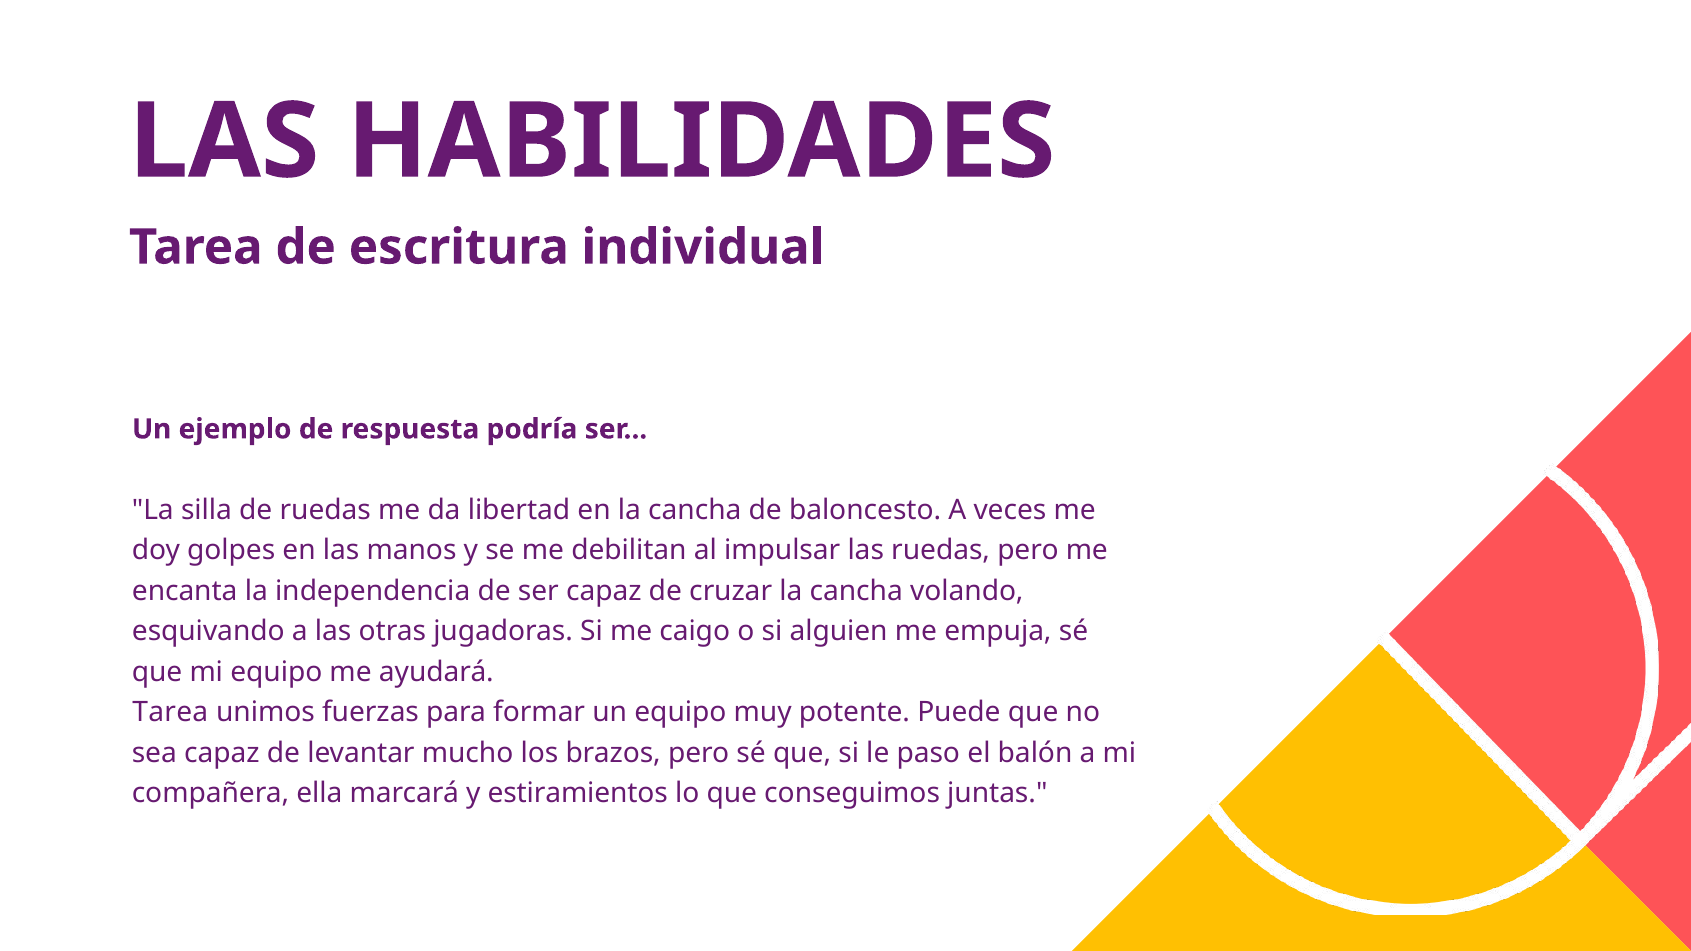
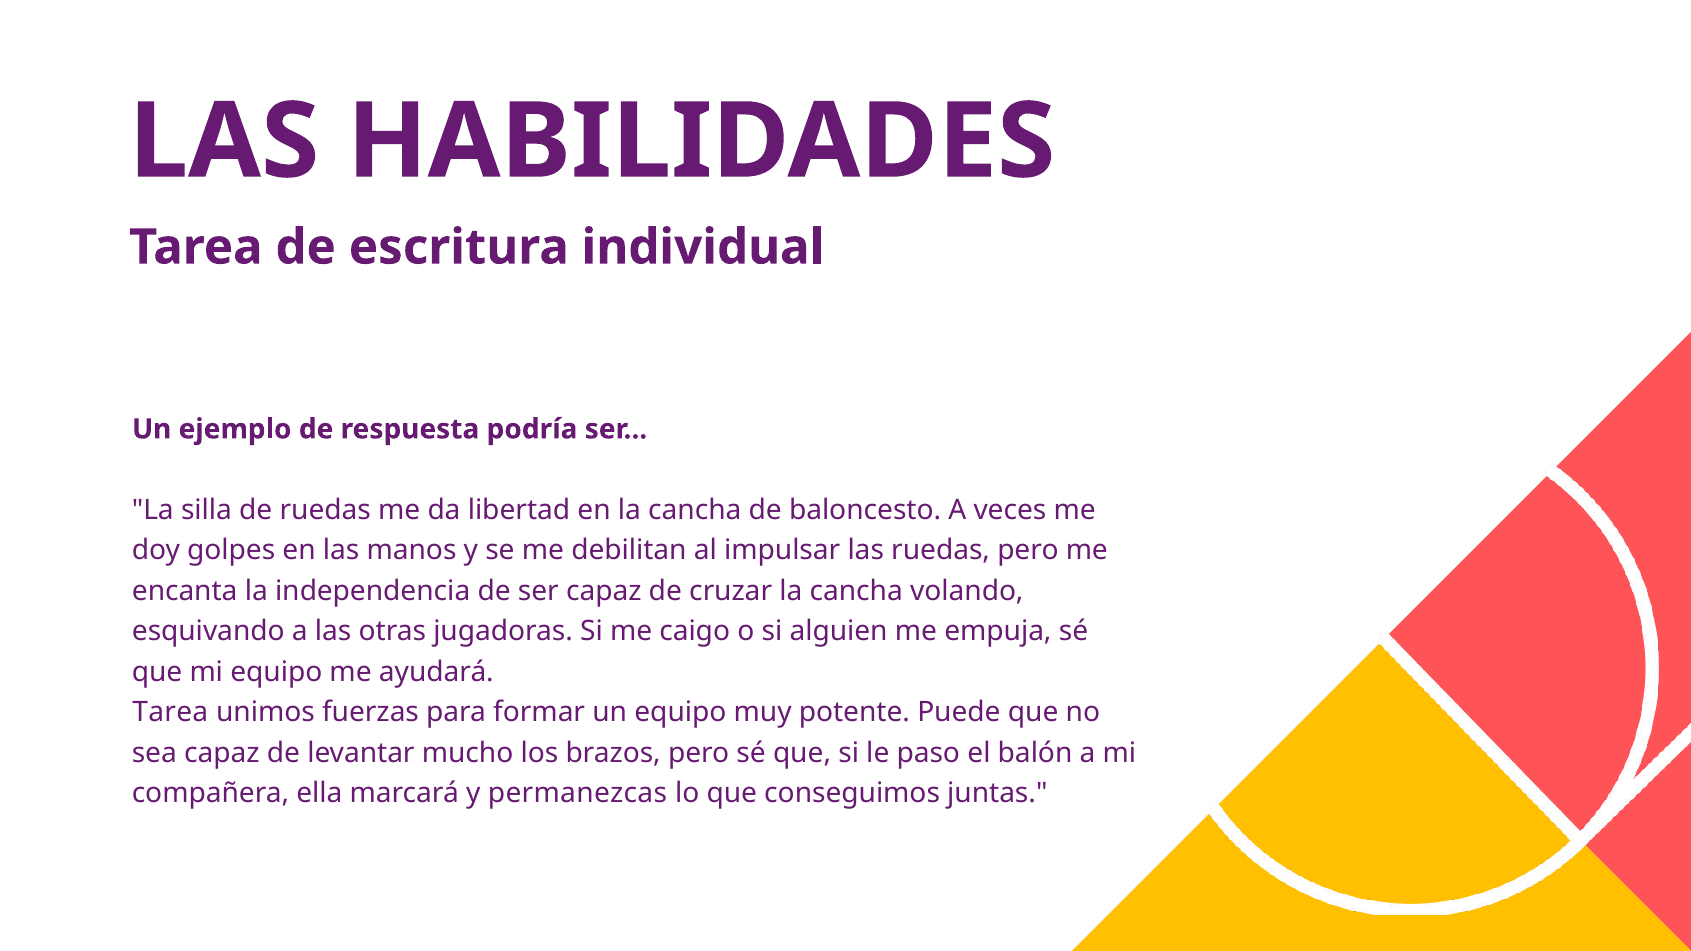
estiramientos: estiramientos -> permanezcas
